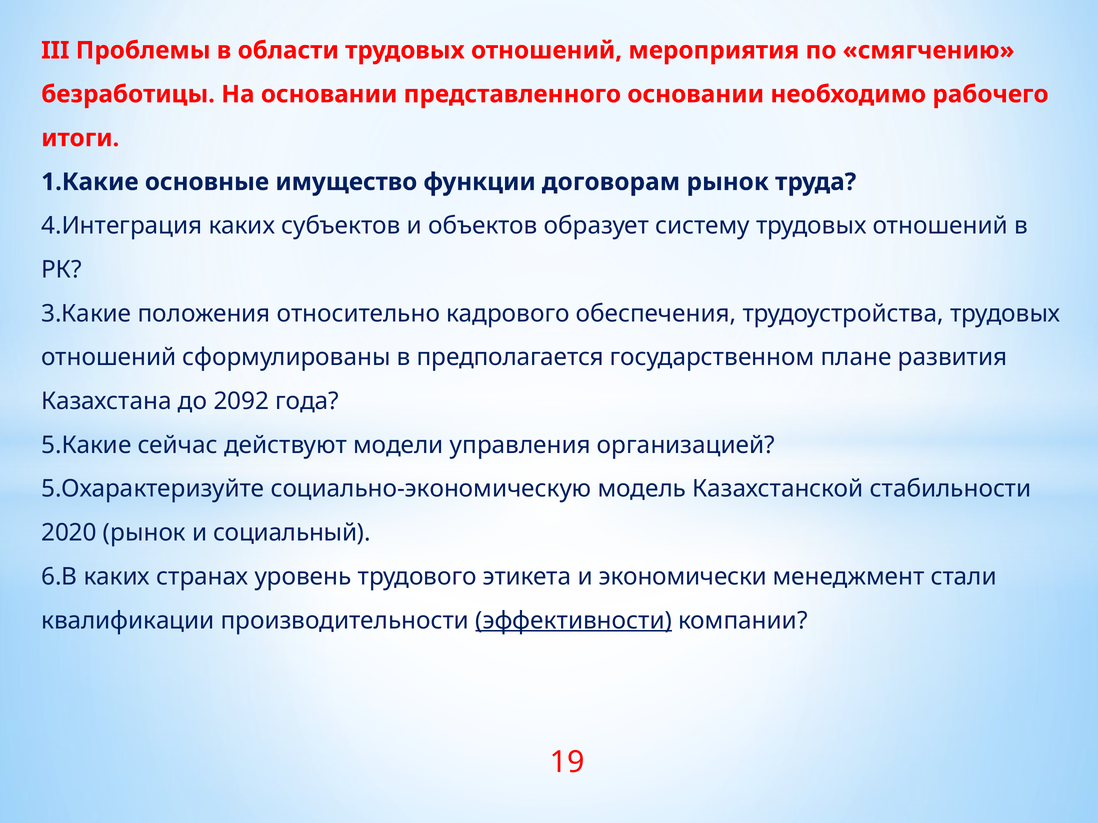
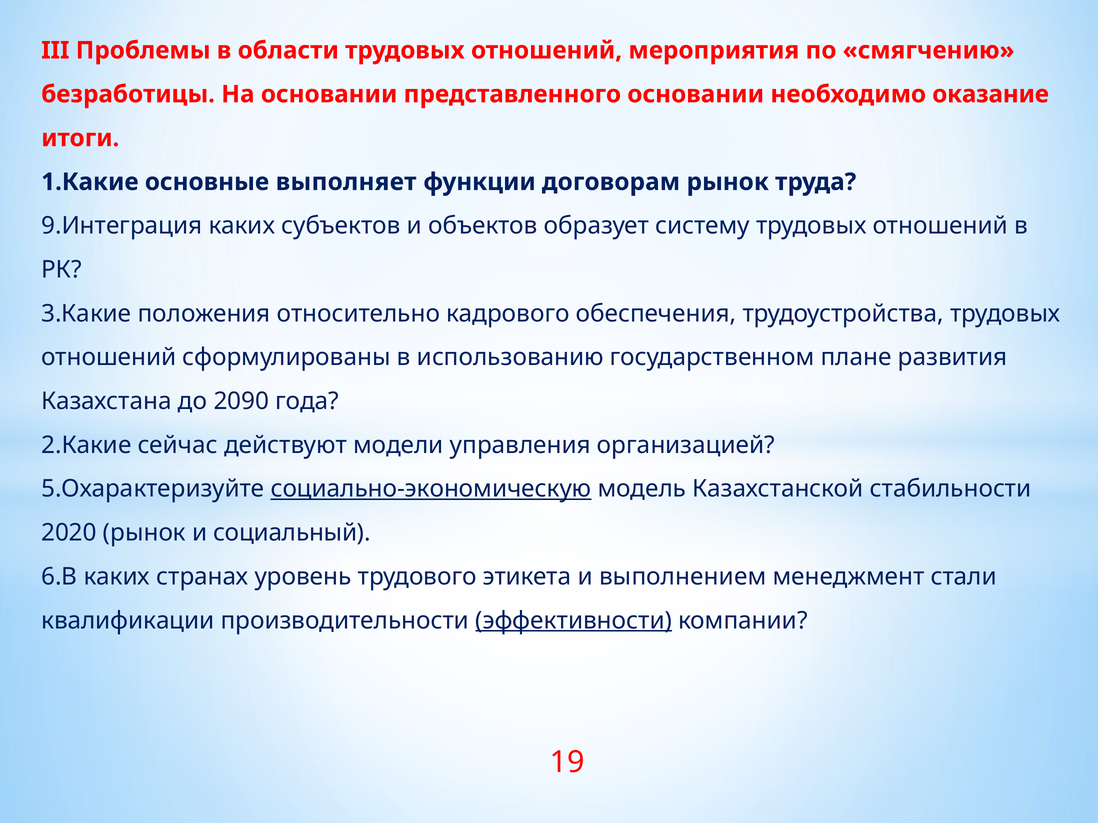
рабочего: рабочего -> оказание
имущество: имущество -> выполняет
4.Интеграция: 4.Интеграция -> 9.Интеграция
предполагается: предполагается -> использованию
2092: 2092 -> 2090
5.Какие: 5.Какие -> 2.Какие
социально-экономическую underline: none -> present
экономически: экономически -> выполнением
